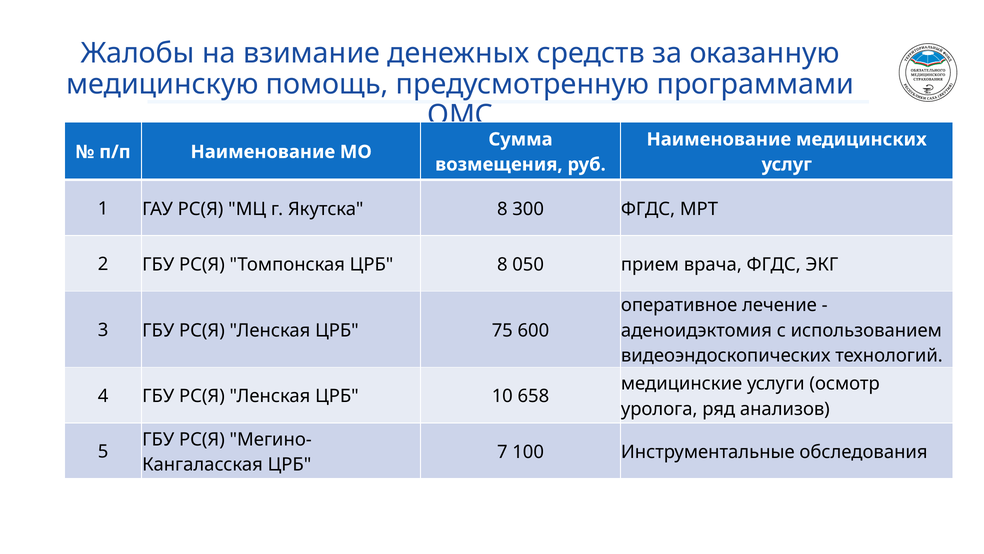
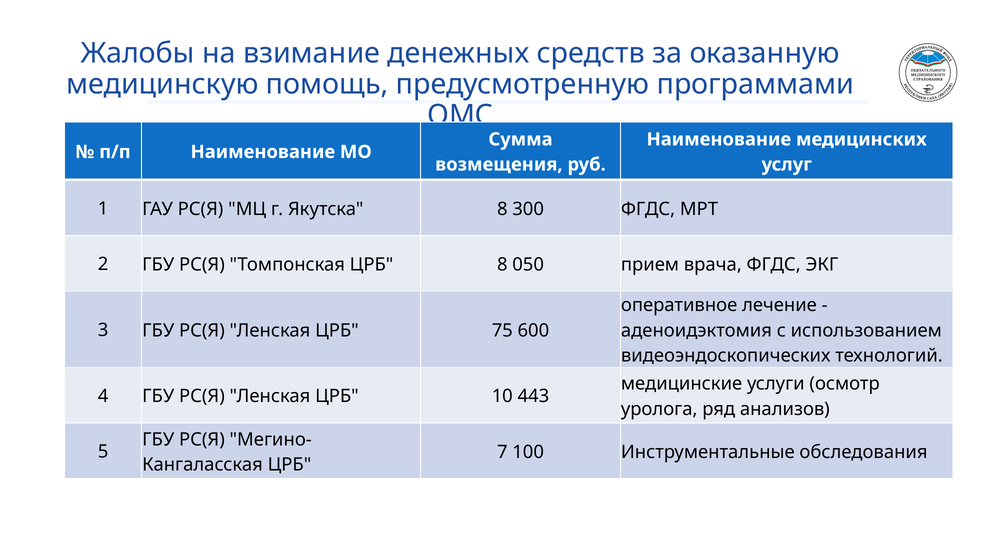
658: 658 -> 443
